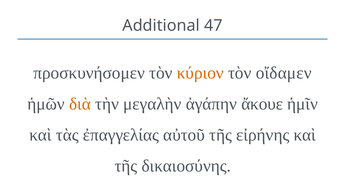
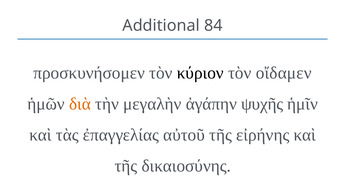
47: 47 -> 84
κύριον colour: orange -> black
ἄκουε: ἄκουε -> ψυχῆς
